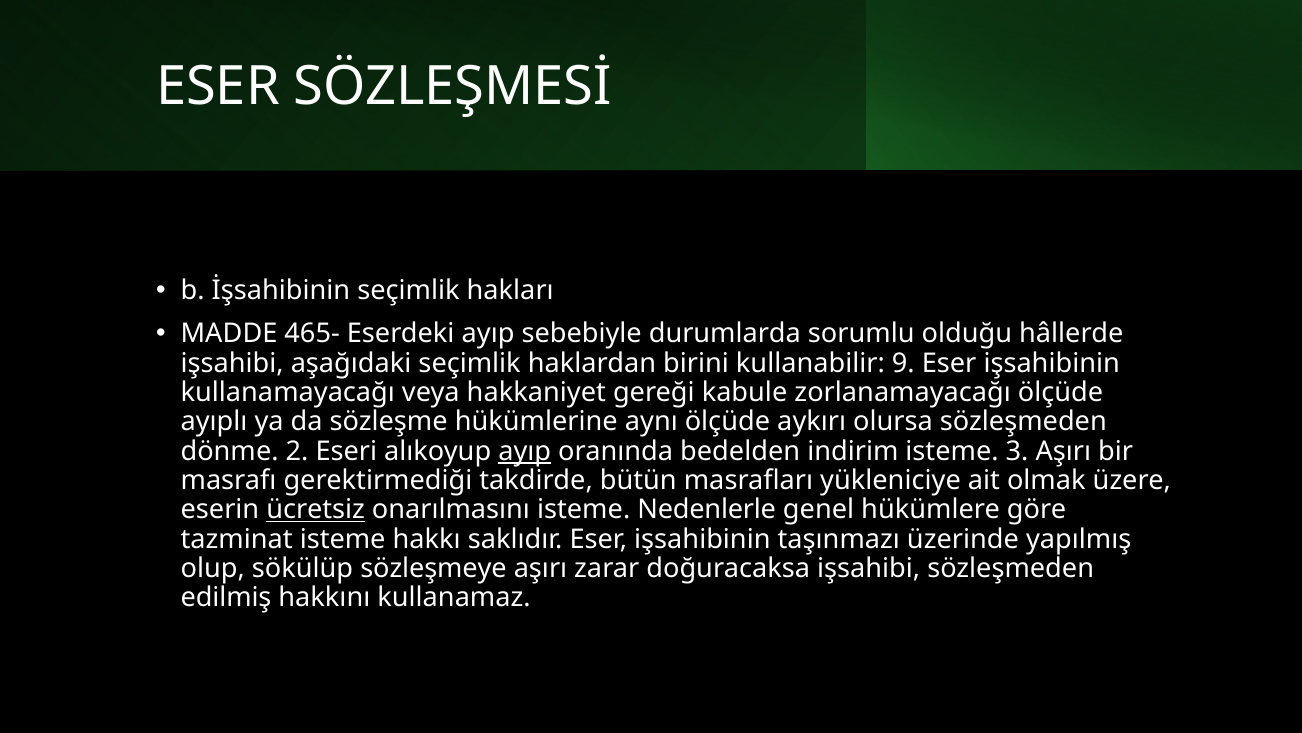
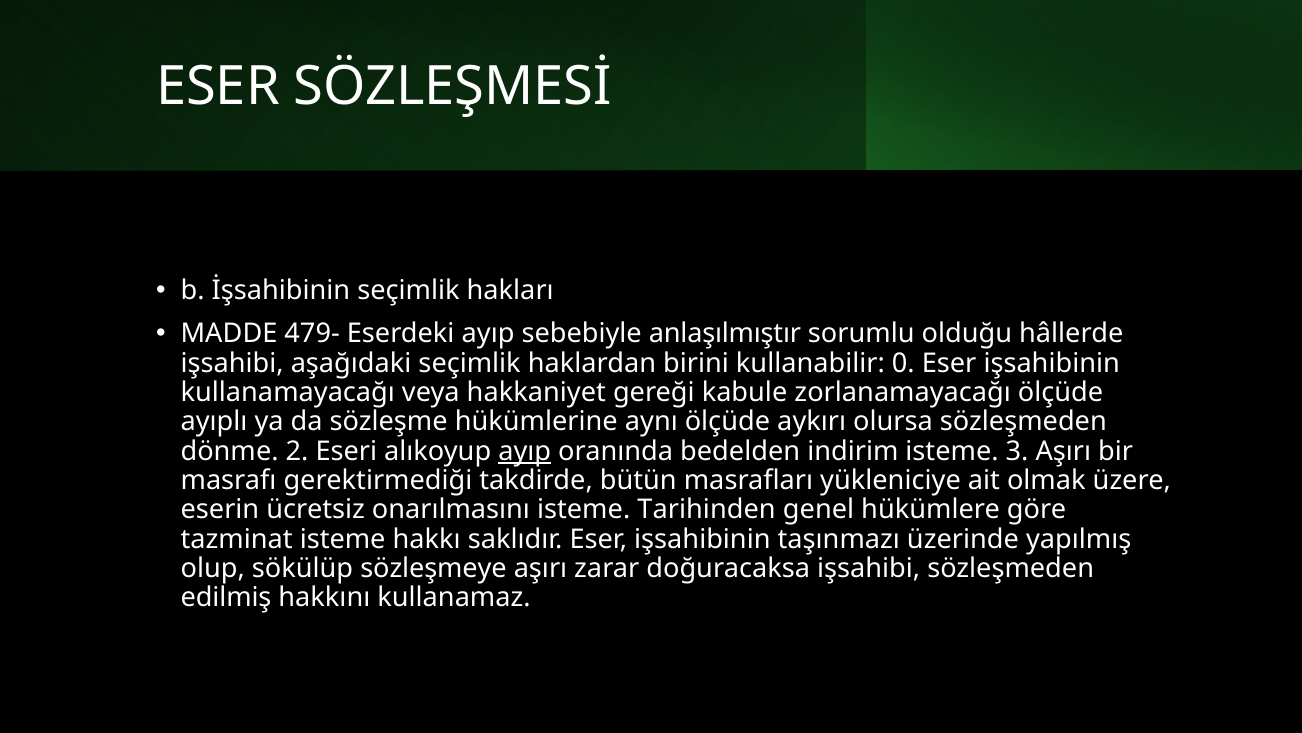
465-: 465- -> 479-
durumlarda: durumlarda -> anlaşılmıştır
9: 9 -> 0
ücretsiz underline: present -> none
Nedenlerle: Nedenlerle -> Tarihinden
